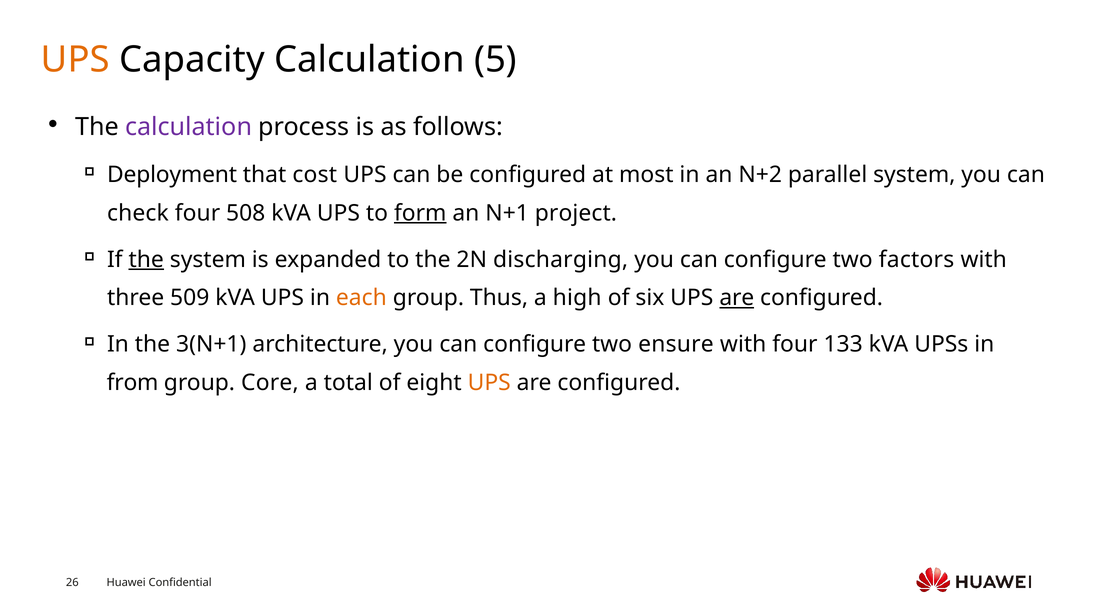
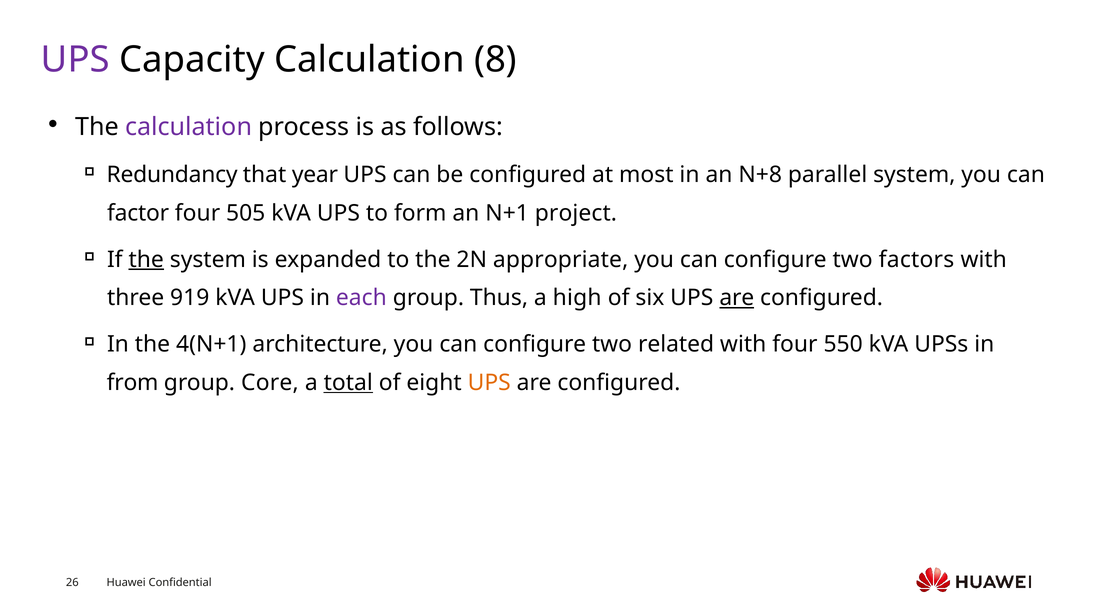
UPS at (75, 60) colour: orange -> purple
5: 5 -> 8
Deployment: Deployment -> Redundancy
cost: cost -> year
N+2: N+2 -> N+8
check: check -> factor
508: 508 -> 505
form underline: present -> none
discharging: discharging -> appropriate
509: 509 -> 919
each colour: orange -> purple
3(N+1: 3(N+1 -> 4(N+1
ensure: ensure -> related
133: 133 -> 550
total underline: none -> present
